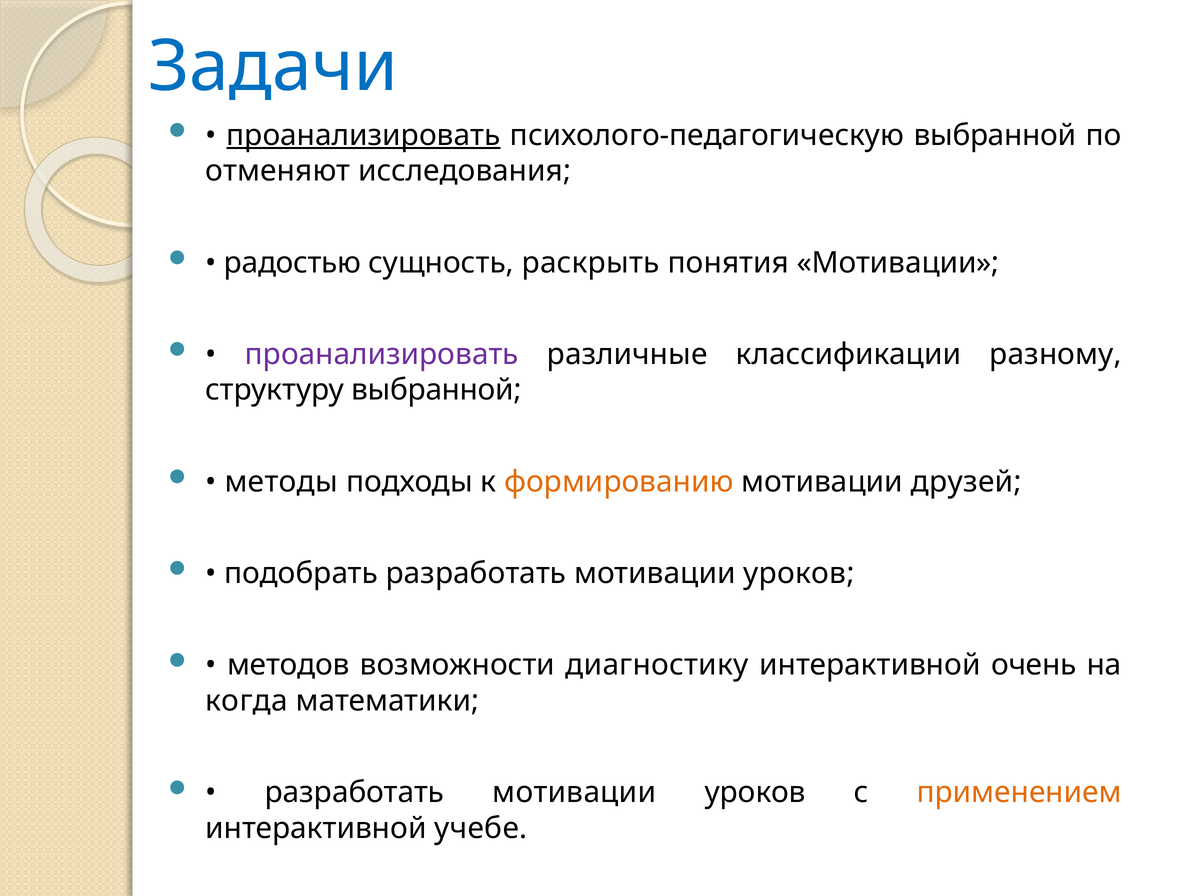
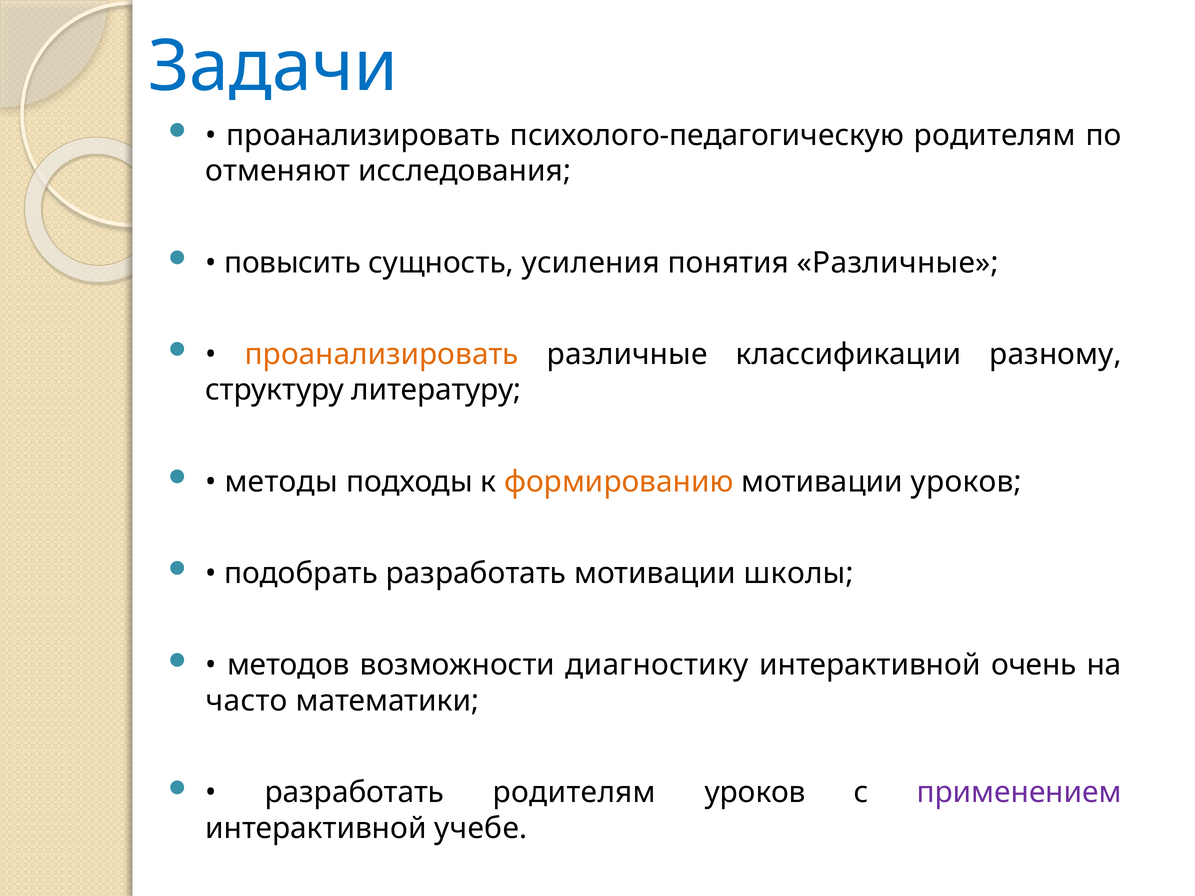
проанализировать at (363, 135) underline: present -> none
психолого-педагогическую выбранной: выбранной -> родителям
радостью: радостью -> повысить
раскрыть: раскрыть -> усиления
понятия Мотивации: Мотивации -> Различные
проанализировать at (382, 354) colour: purple -> orange
структуру выбранной: выбранной -> литературу
мотивации друзей: друзей -> уроков
уроков at (799, 574): уроков -> школы
когда: когда -> часто
мотивации at (574, 793): мотивации -> родителям
применением colour: orange -> purple
